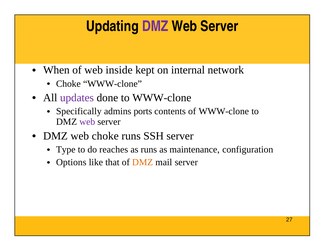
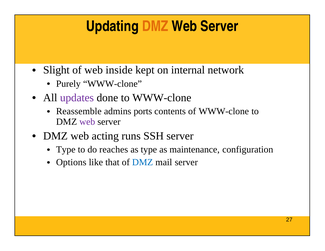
DMZ at (155, 26) colour: purple -> orange
When: When -> Slight
Choke at (68, 84): Choke -> Purely
Specifically: Specifically -> Reassemble
web choke: choke -> acting
as runs: runs -> type
DMZ at (143, 162) colour: orange -> blue
